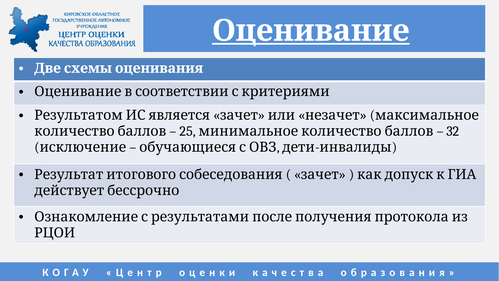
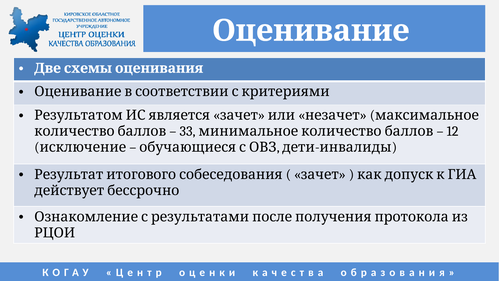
Оценивание underline: present -> none
25: 25 -> 33
32: 32 -> 12
